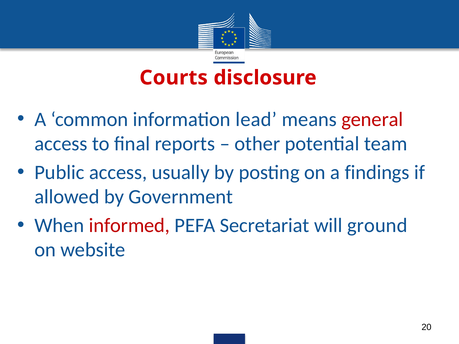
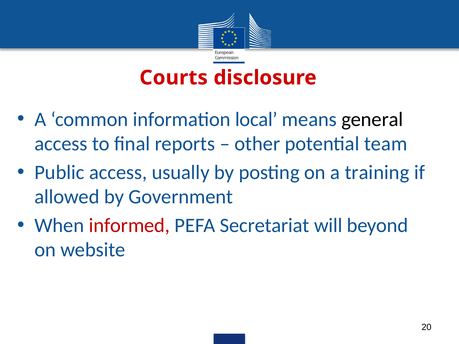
lead: lead -> local
general colour: red -> black
findings: findings -> training
ground: ground -> beyond
